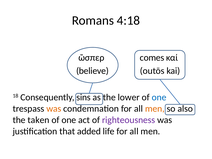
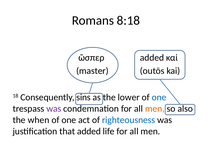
4:18: 4:18 -> 8:18
ὥσπερ comes: comes -> added
believe: believe -> master
was at (54, 109) colour: orange -> purple
taken: taken -> when
righteousness colour: purple -> blue
